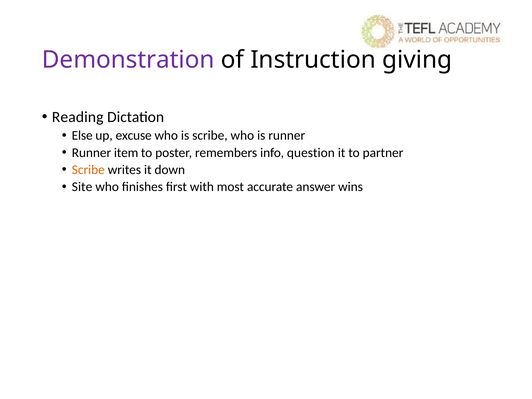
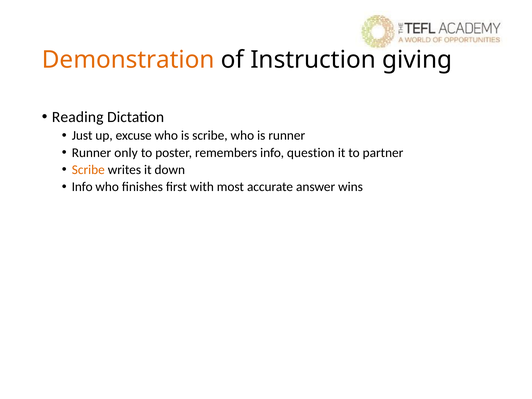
Demonstration colour: purple -> orange
Else: Else -> Just
item: item -> only
Site at (82, 187): Site -> Info
